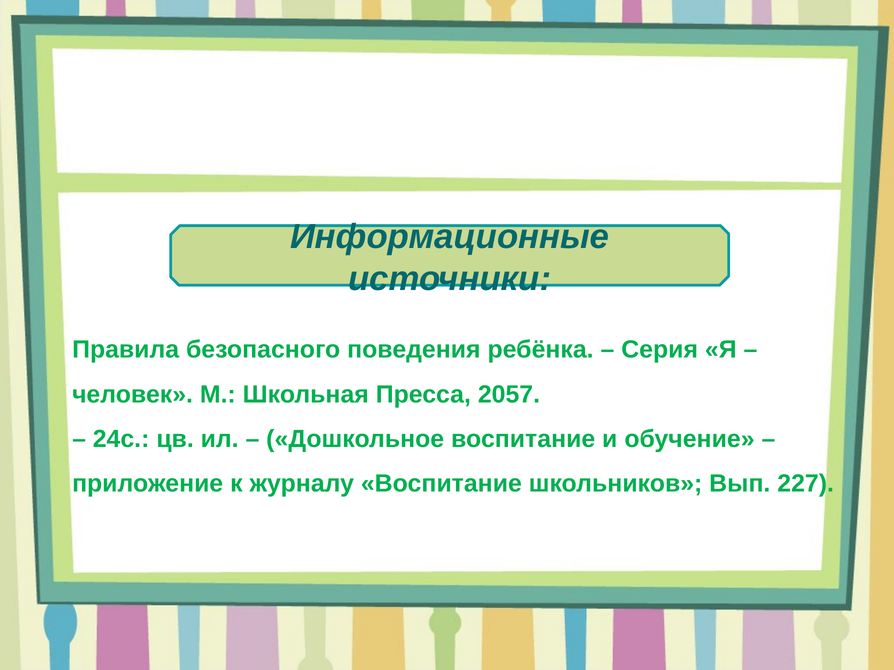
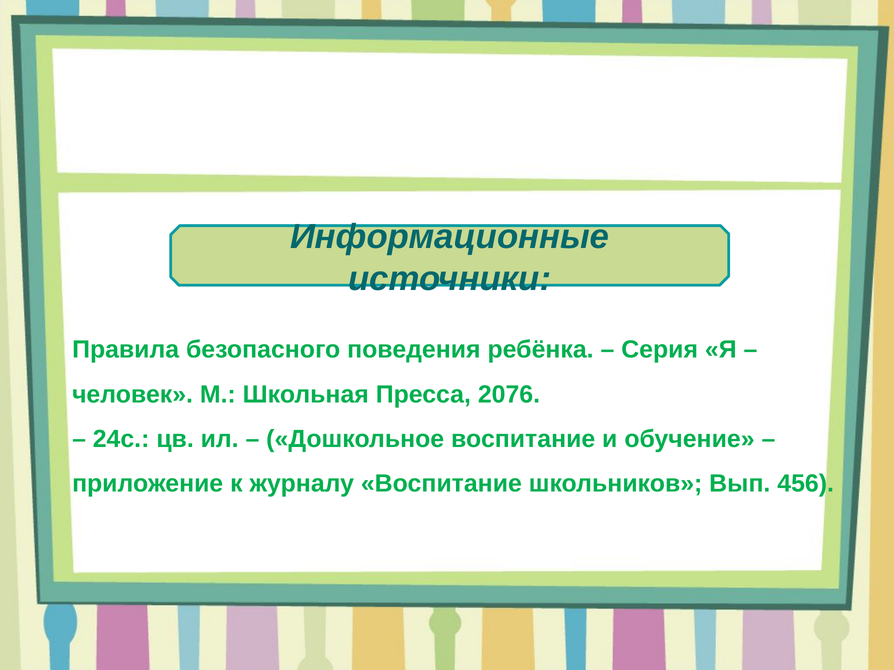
2057: 2057 -> 2076
227: 227 -> 456
